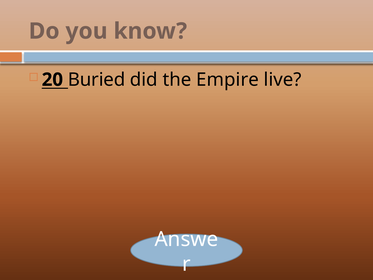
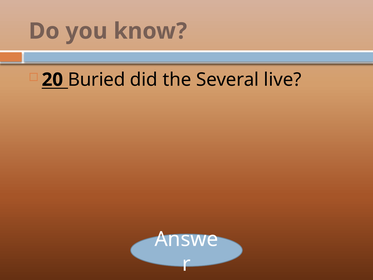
Empire: Empire -> Several
